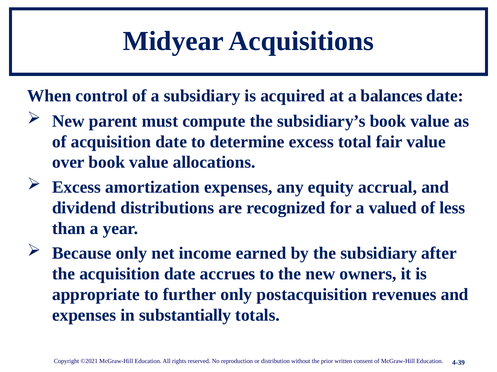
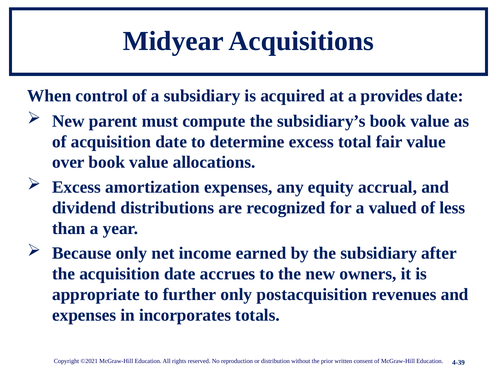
balances: balances -> provides
substantially: substantially -> incorporates
